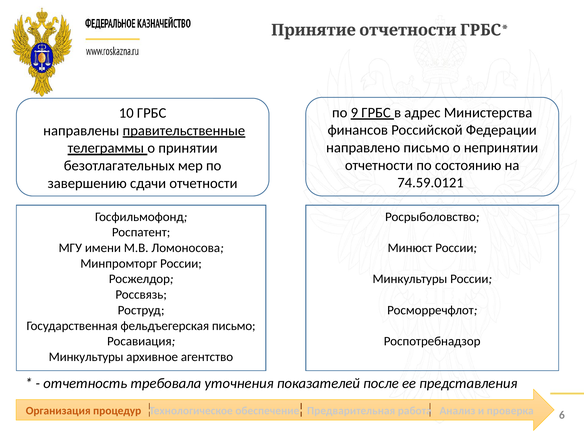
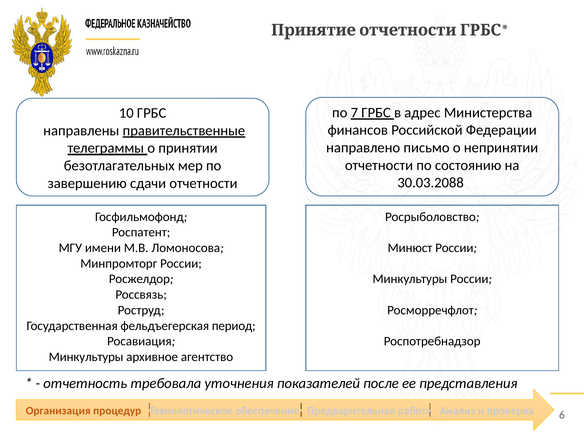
9: 9 -> 7
74.59.0121: 74.59.0121 -> 30.03.2088
фельдъегерская письмо: письмо -> период
